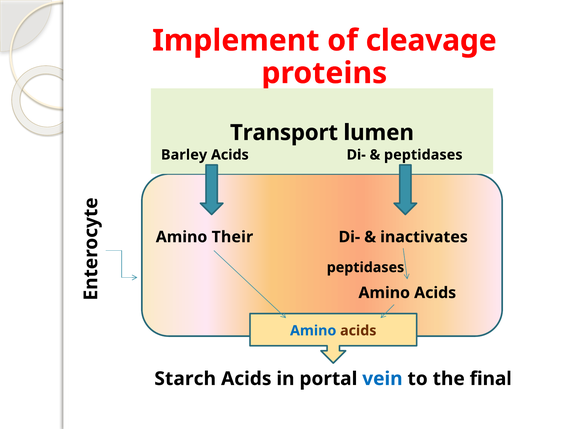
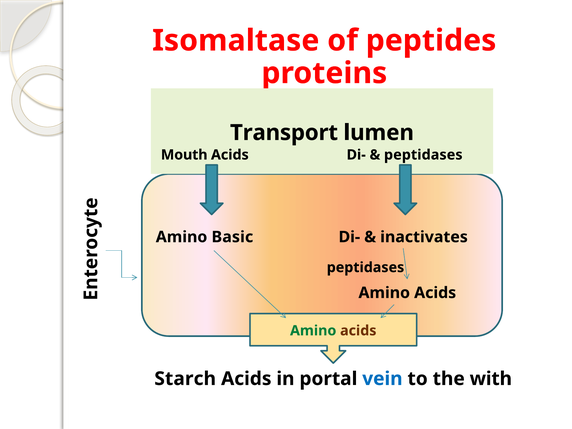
Implement: Implement -> Isomaltase
cleavage: cleavage -> peptides
Barley: Barley -> Mouth
Their: Their -> Basic
Amino at (313, 331) colour: blue -> green
final: final -> with
